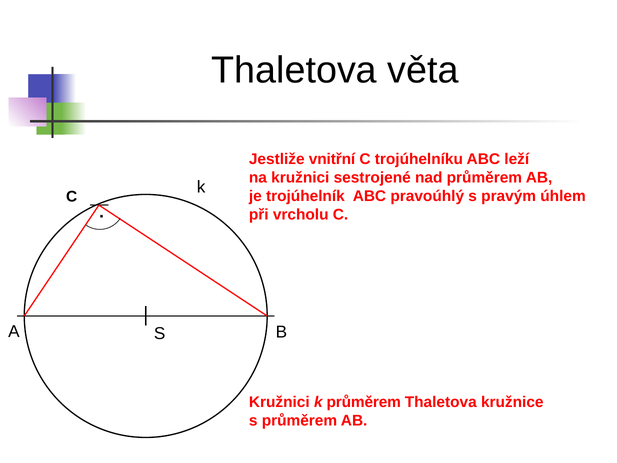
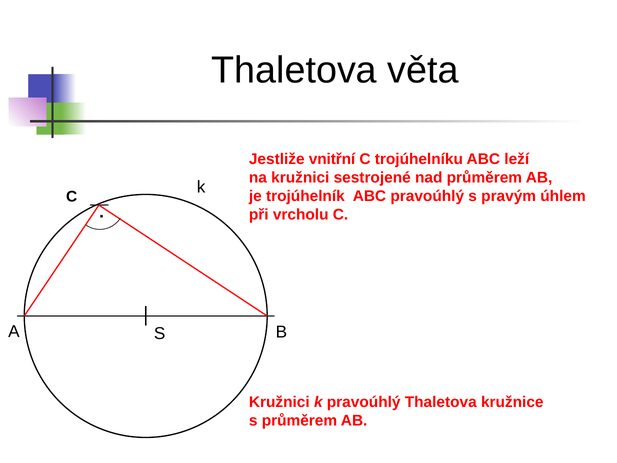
k průměrem: průměrem -> pravoúhlý
